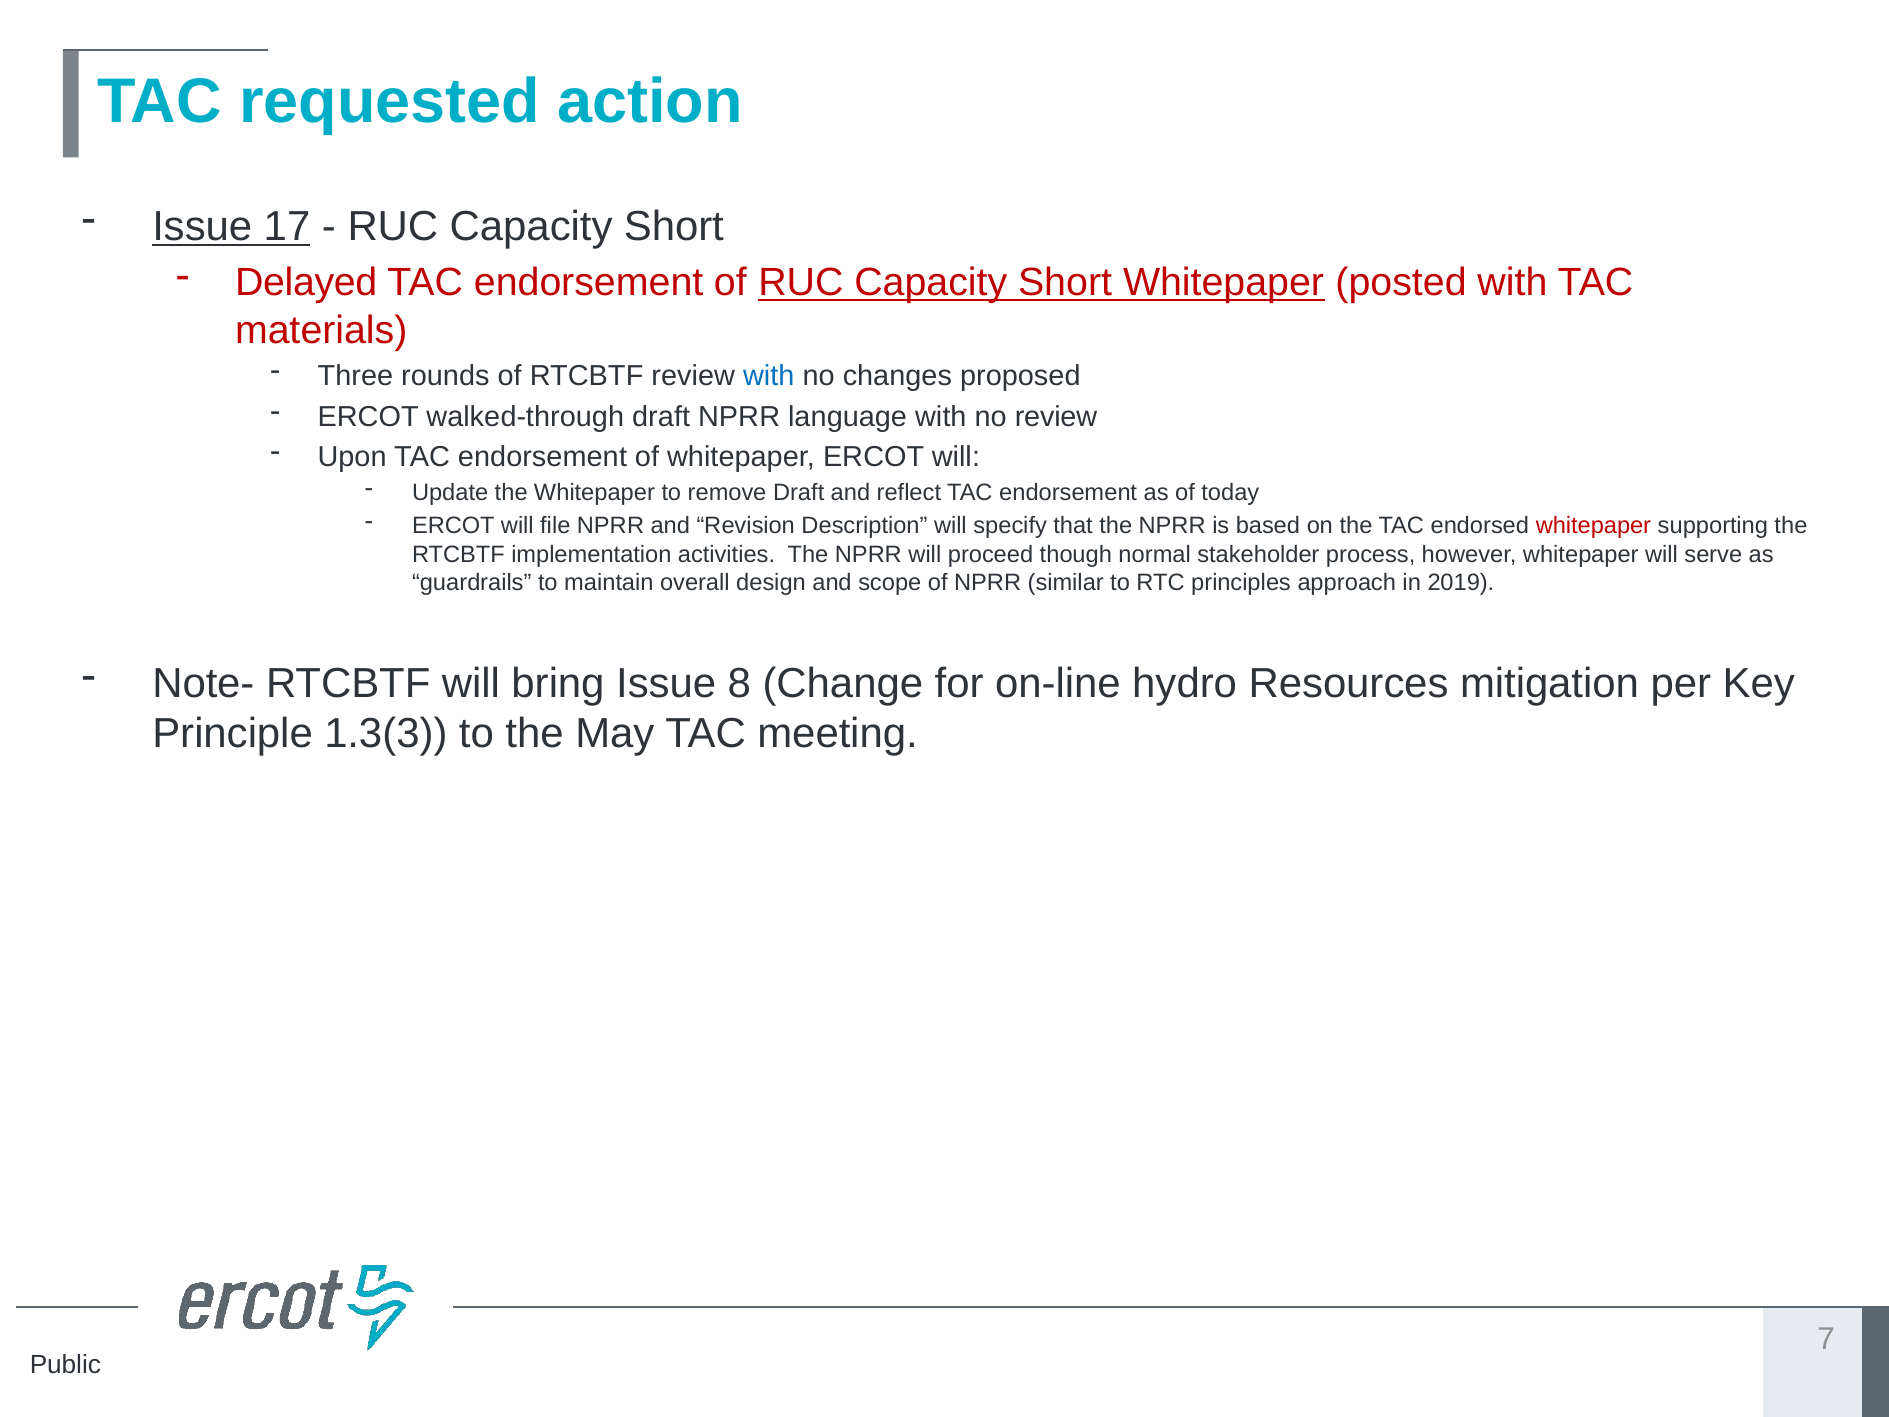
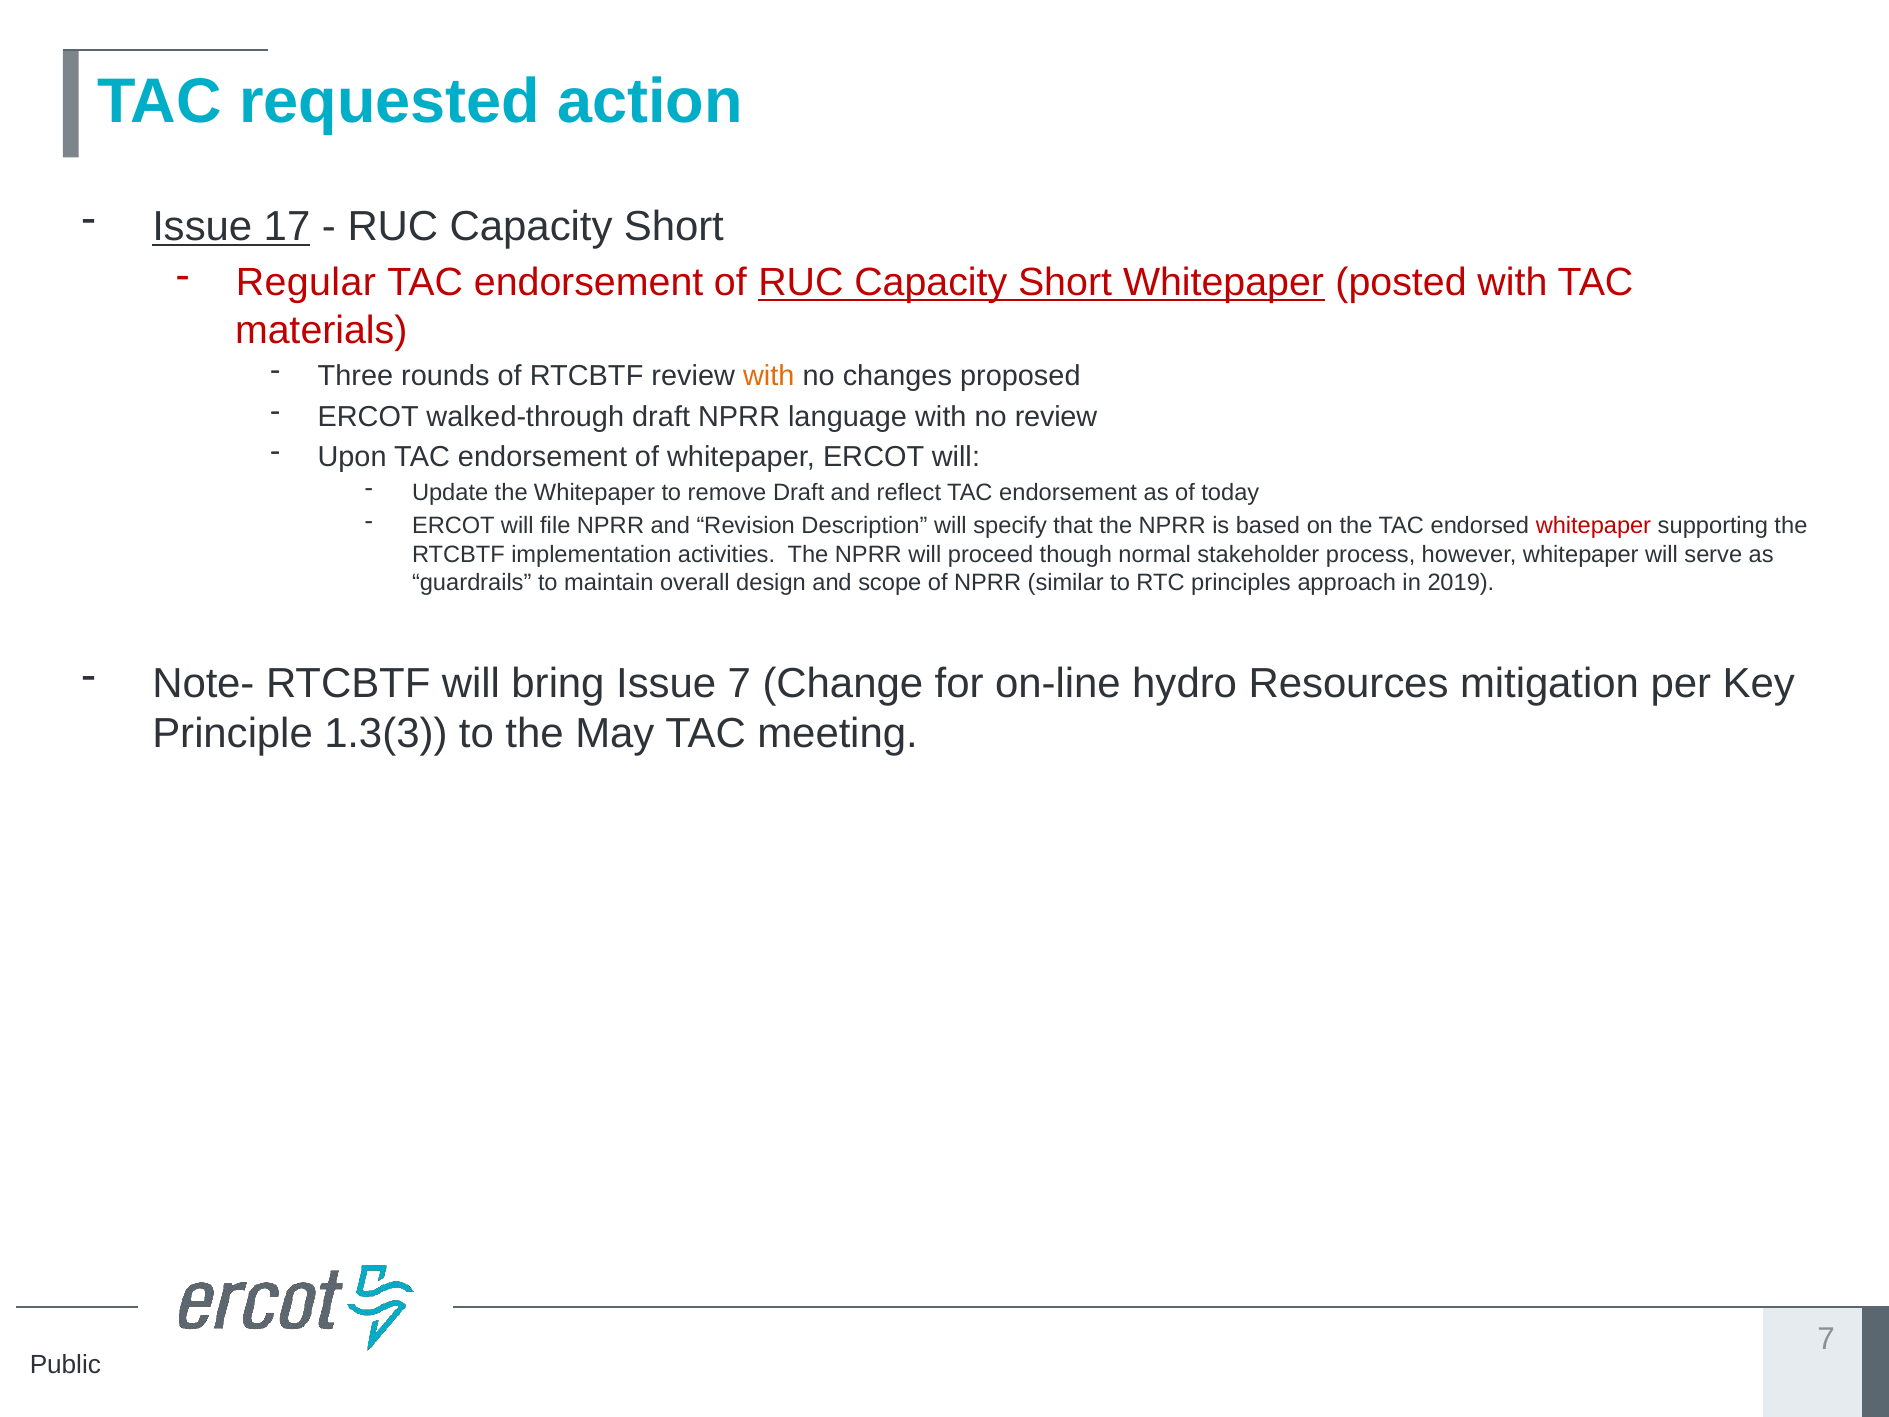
Delayed: Delayed -> Regular
with at (769, 376) colour: blue -> orange
Issue 8: 8 -> 7
